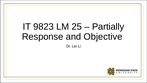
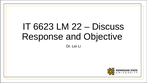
9823: 9823 -> 6623
25: 25 -> 22
Partially: Partially -> Discuss
